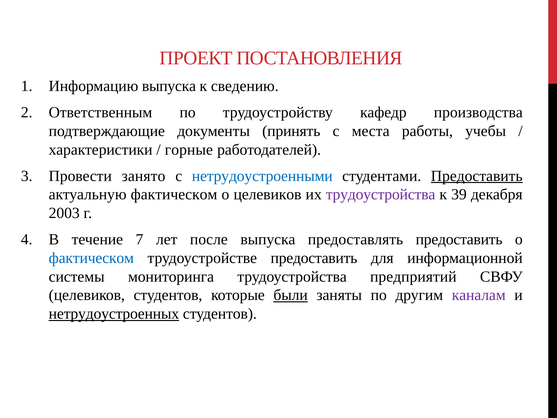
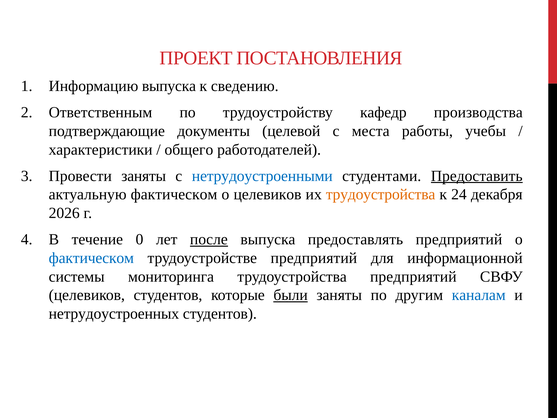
принять: принять -> целевой
горные: горные -> общего
Провести занято: занято -> заняты
трудоустройства at (381, 194) colour: purple -> orange
39: 39 -> 24
2003: 2003 -> 2026
7: 7 -> 0
после underline: none -> present
предоставлять предоставить: предоставить -> предприятий
трудоустройстве предоставить: предоставить -> предприятий
каналам colour: purple -> blue
нетрудоустроенных underline: present -> none
